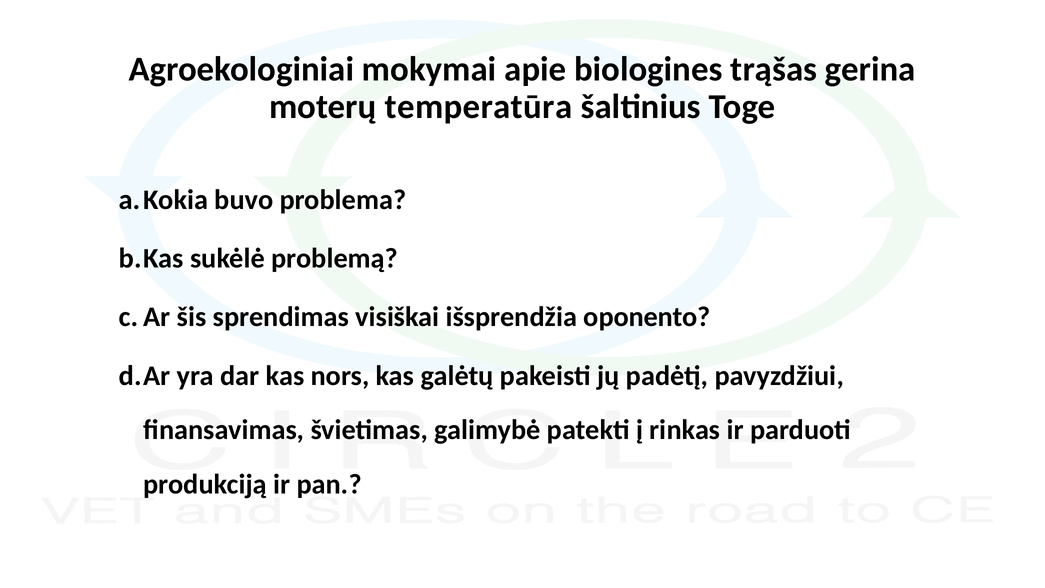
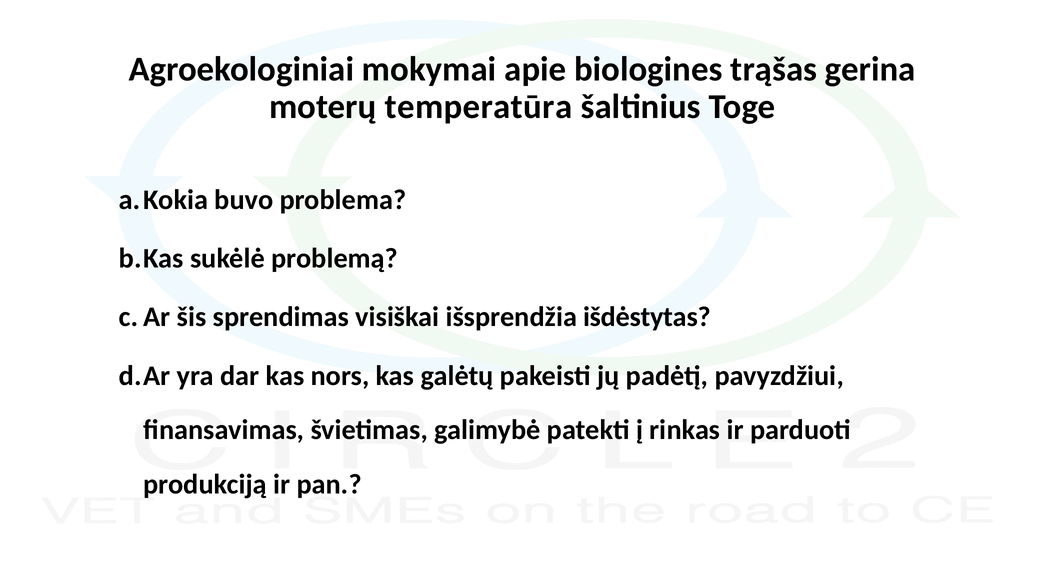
oponento: oponento -> išdėstytas
